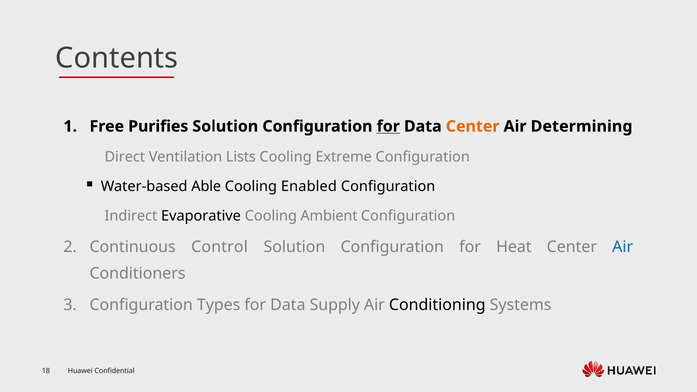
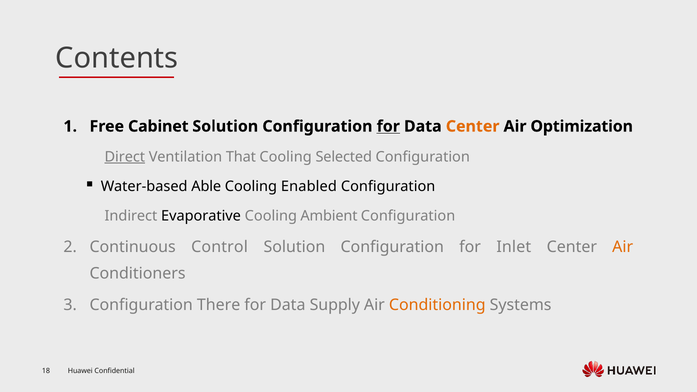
Purifies: Purifies -> Cabinet
Determining: Determining -> Optimization
Direct underline: none -> present
Lists: Lists -> That
Extreme: Extreme -> Selected
Heat: Heat -> Inlet
Air at (623, 247) colour: blue -> orange
Types: Types -> There
Conditioning colour: black -> orange
